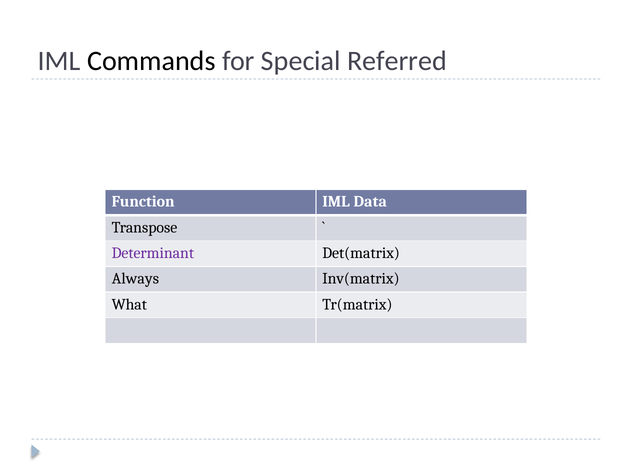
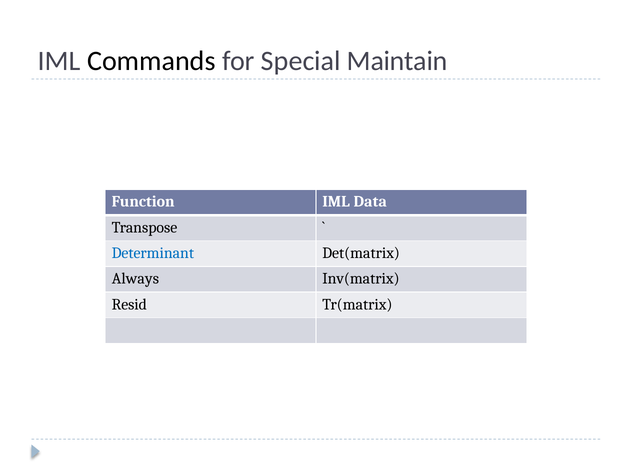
Referred: Referred -> Maintain
Determinant colour: purple -> blue
What: What -> Resid
